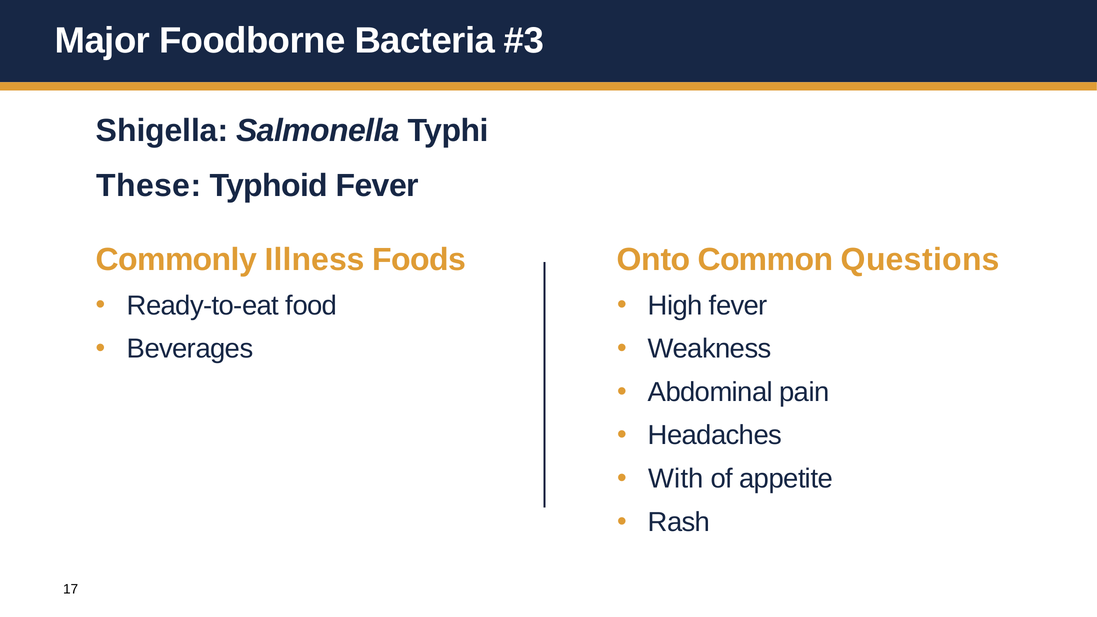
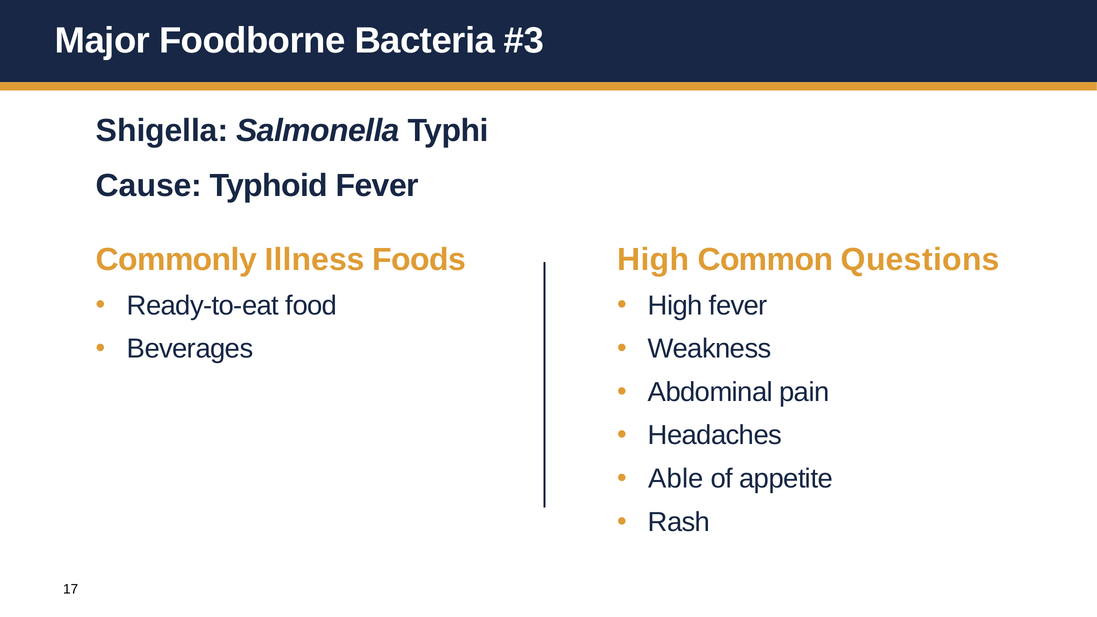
These: These -> Cause
Onto at (654, 260): Onto -> High
With: With -> Able
